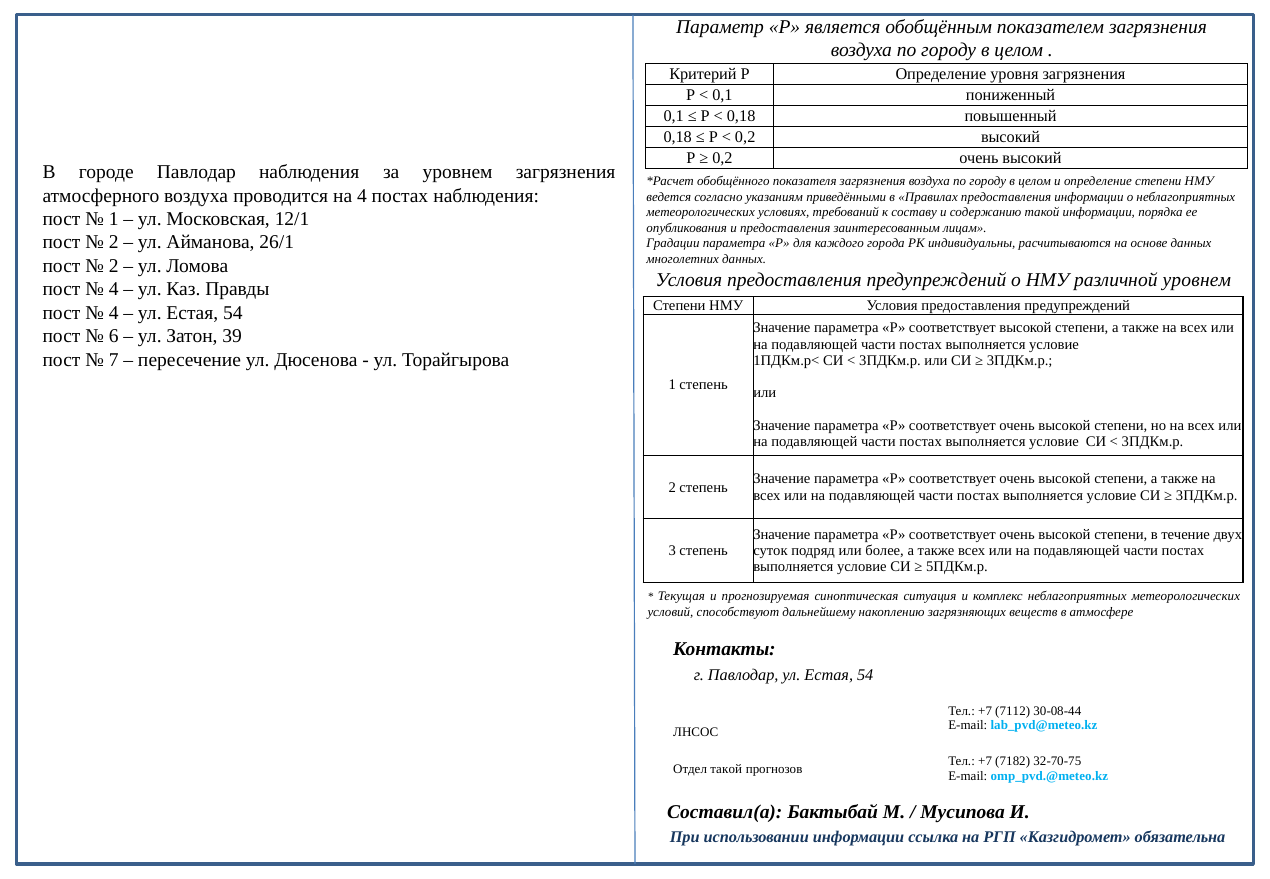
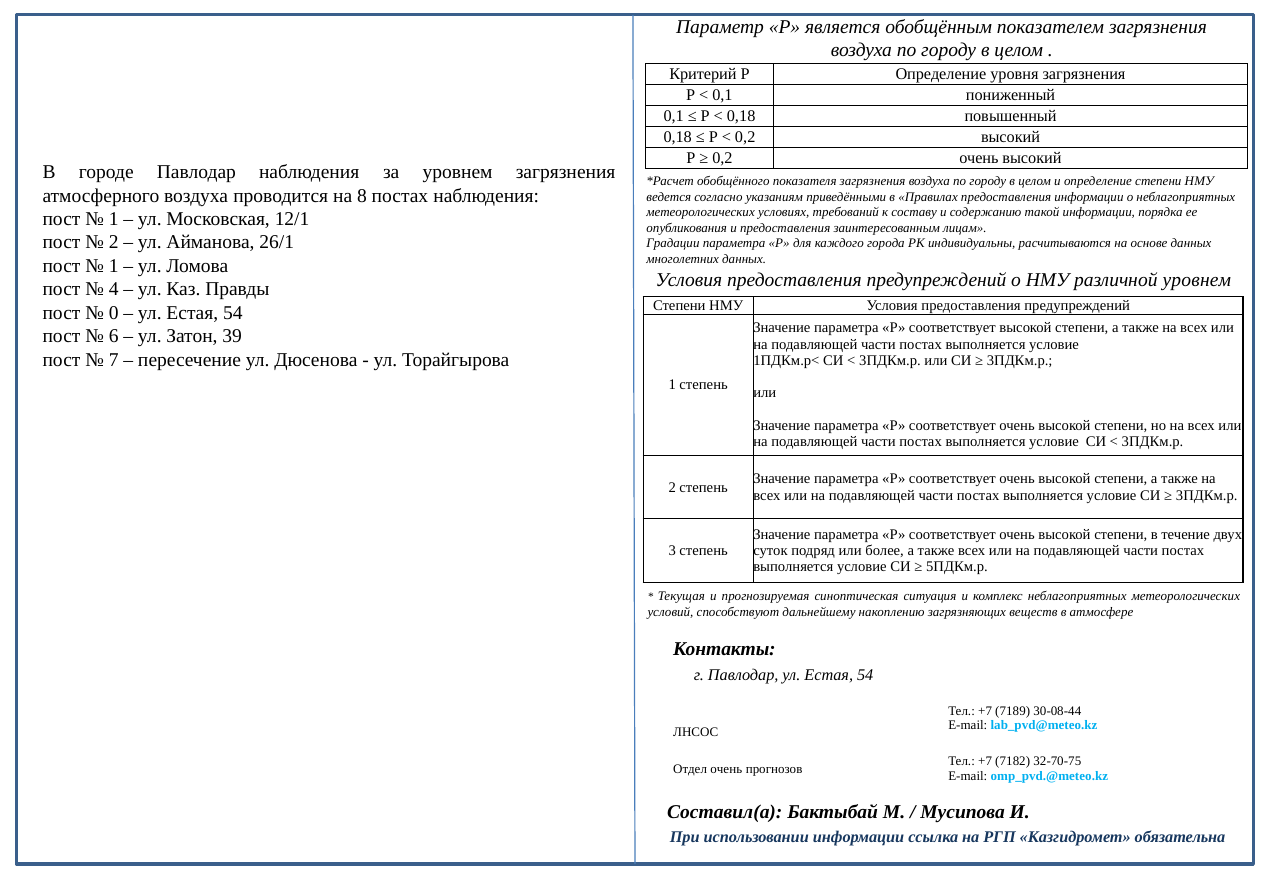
на 4: 4 -> 8
2 at (114, 266): 2 -> 1
4 at (114, 313): 4 -> 0
7112: 7112 -> 7189
Отдел такой: такой -> очень
